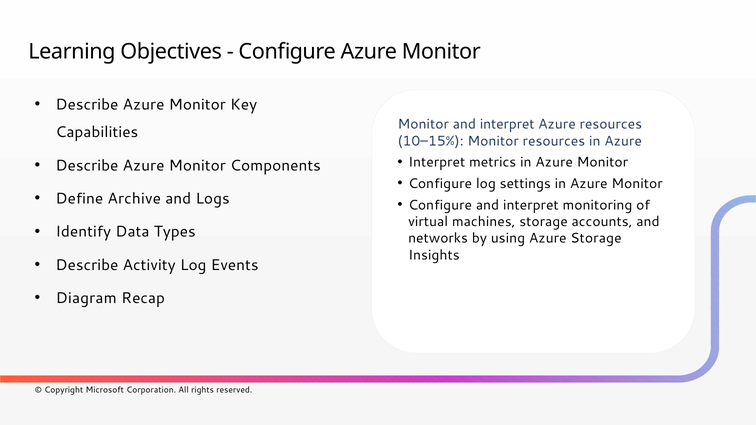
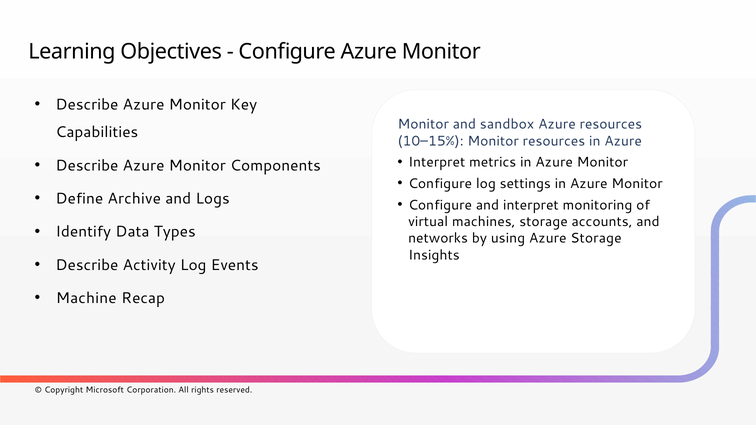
Monitor and interpret: interpret -> sandbox
Diagram: Diagram -> Machine
